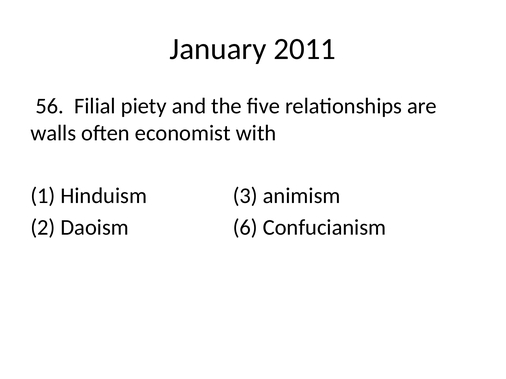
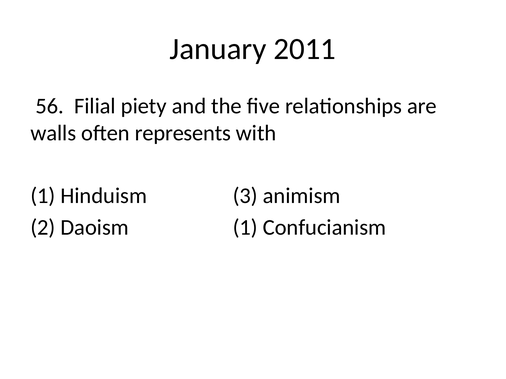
economist: economist -> represents
Daoism 6: 6 -> 1
